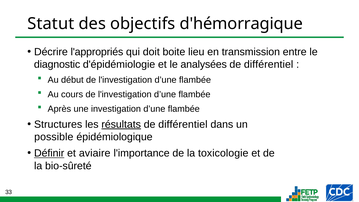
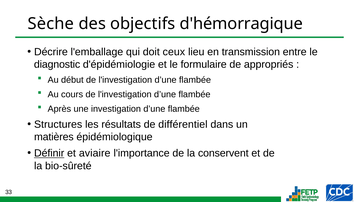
Statut: Statut -> Sèche
l'appropriés: l'appropriés -> l'emballage
boite: boite -> ceux
analysées: analysées -> formulaire
différentiel at (269, 64): différentiel -> appropriés
résultats underline: present -> none
possible: possible -> matières
toxicologie: toxicologie -> conservent
